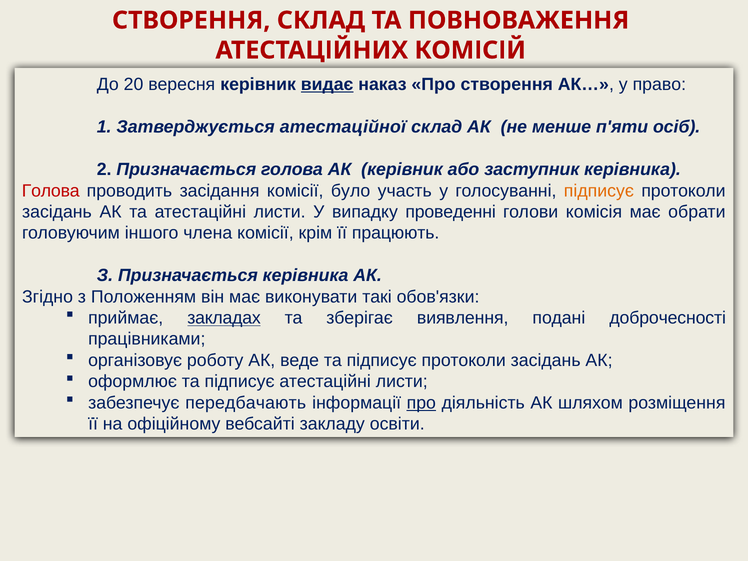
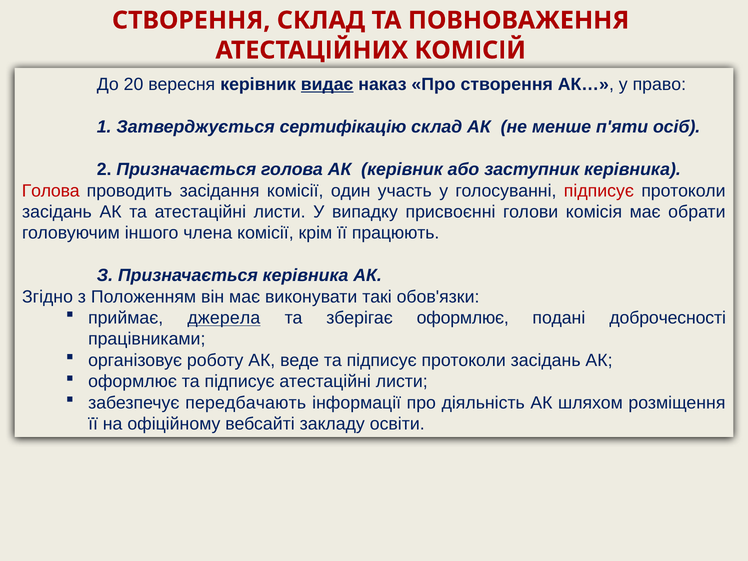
атестаційної: атестаційної -> сертифікацію
було: було -> один
підписує at (599, 191) colour: orange -> red
проведенні: проведенні -> присвоєнні
закладах: закладах -> джерела
зберігає виявлення: виявлення -> оформлює
про at (421, 403) underline: present -> none
